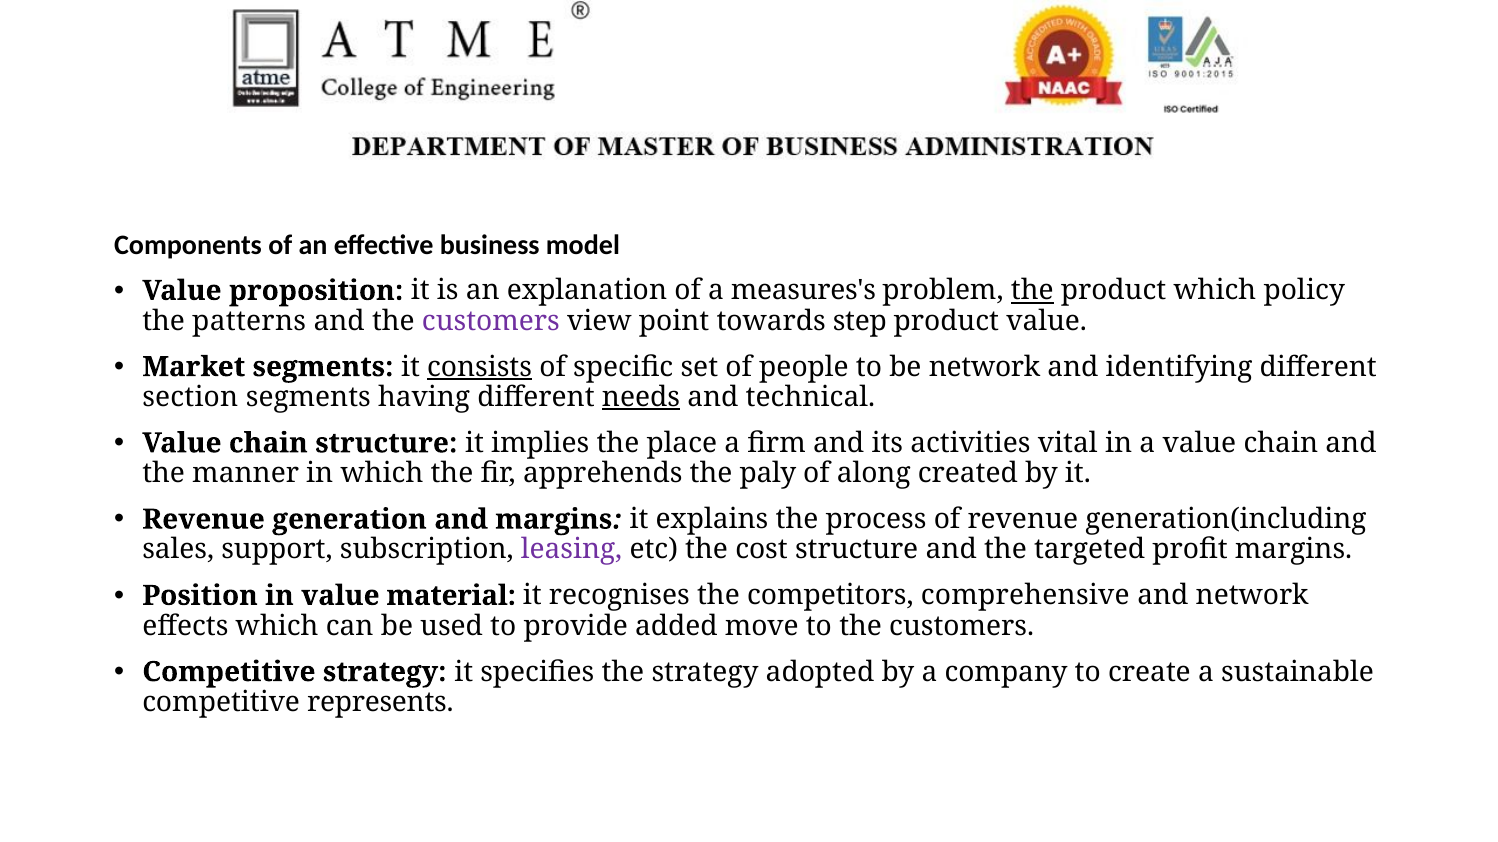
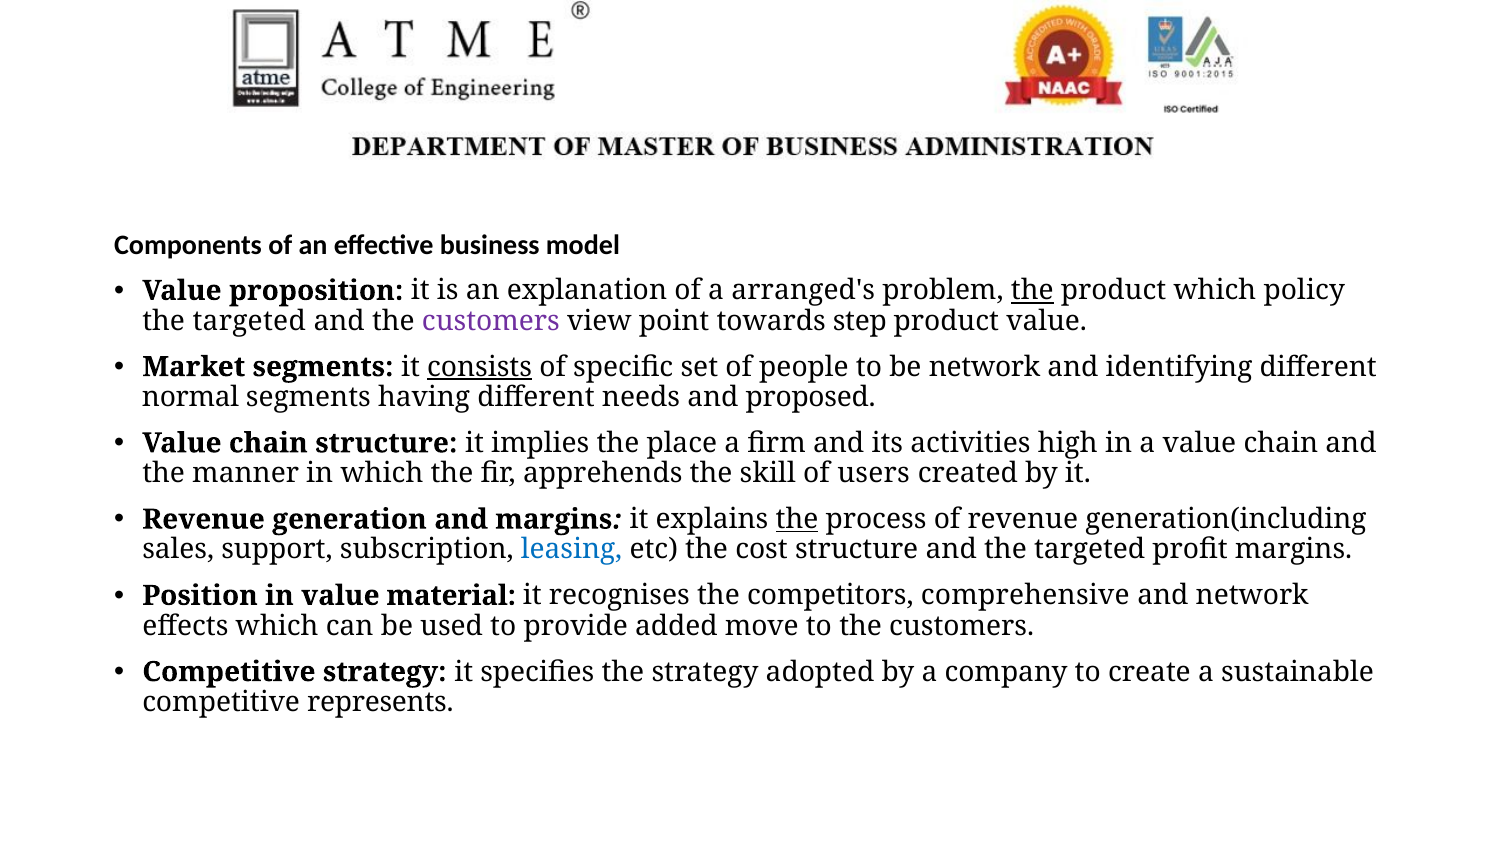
measures's: measures's -> arranged's
patterns at (249, 321): patterns -> targeted
section: section -> normal
needs underline: present -> none
technical: technical -> proposed
vital: vital -> high
paly: paly -> skill
along: along -> users
the at (797, 520) underline: none -> present
leasing colour: purple -> blue
